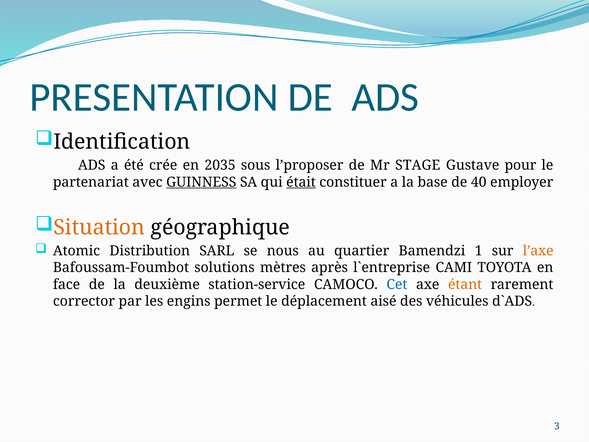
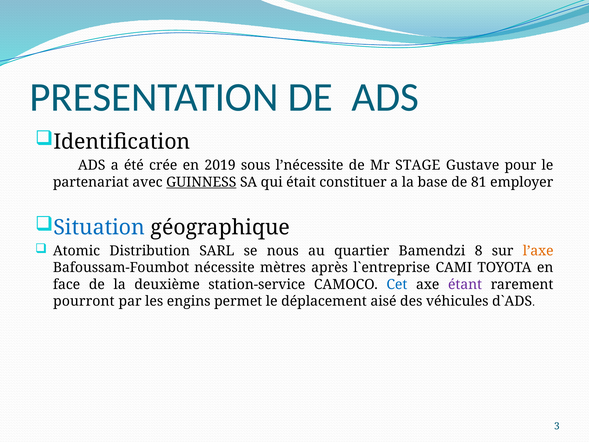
2035: 2035 -> 2019
l’proposer: l’proposer -> l’nécessite
était underline: present -> none
40: 40 -> 81
Situation colour: orange -> blue
1: 1 -> 8
solutions: solutions -> nécessite
étant colour: orange -> purple
corrector: corrector -> pourront
